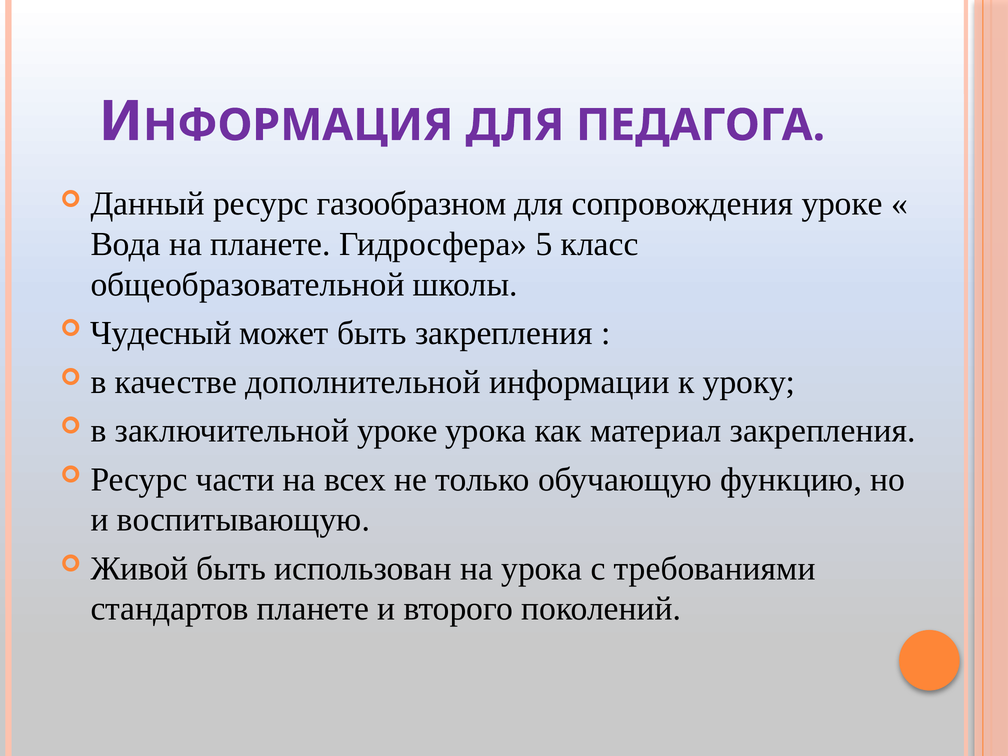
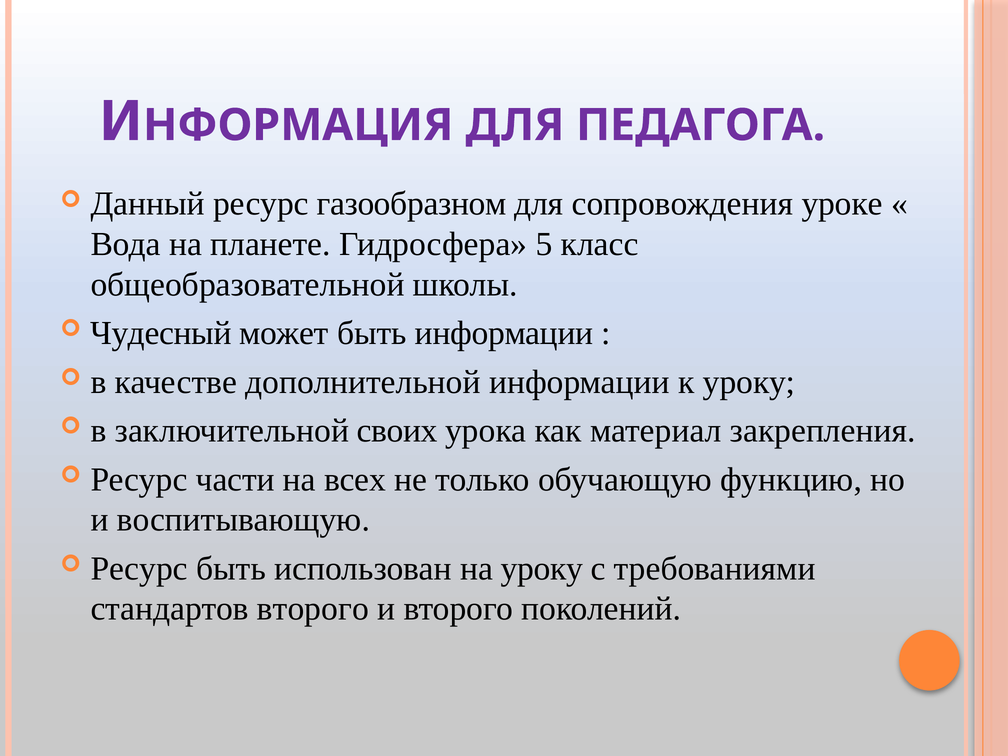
быть закрепления: закрепления -> информации
заключительной уроке: уроке -> своих
Живой at (139, 569): Живой -> Ресурс
на урока: урока -> уроку
стандартов планете: планете -> второго
